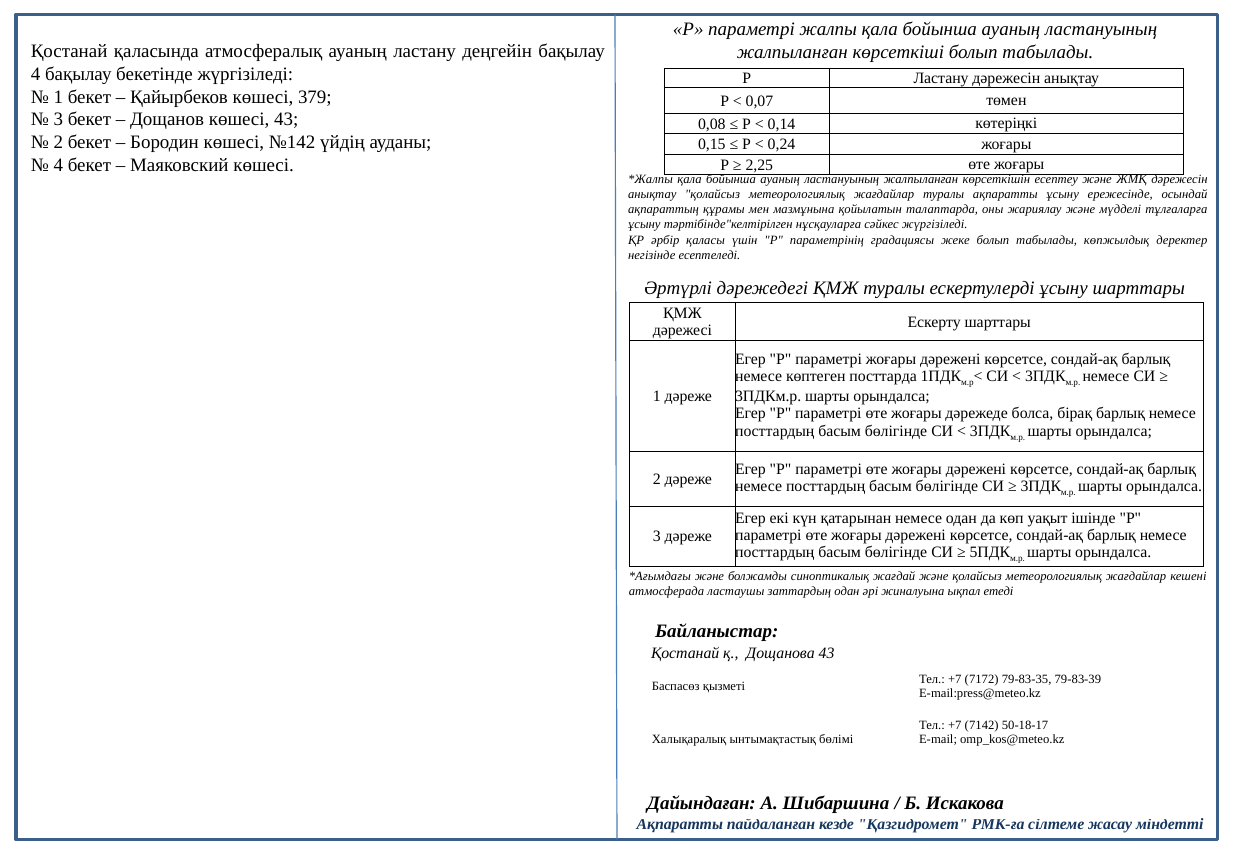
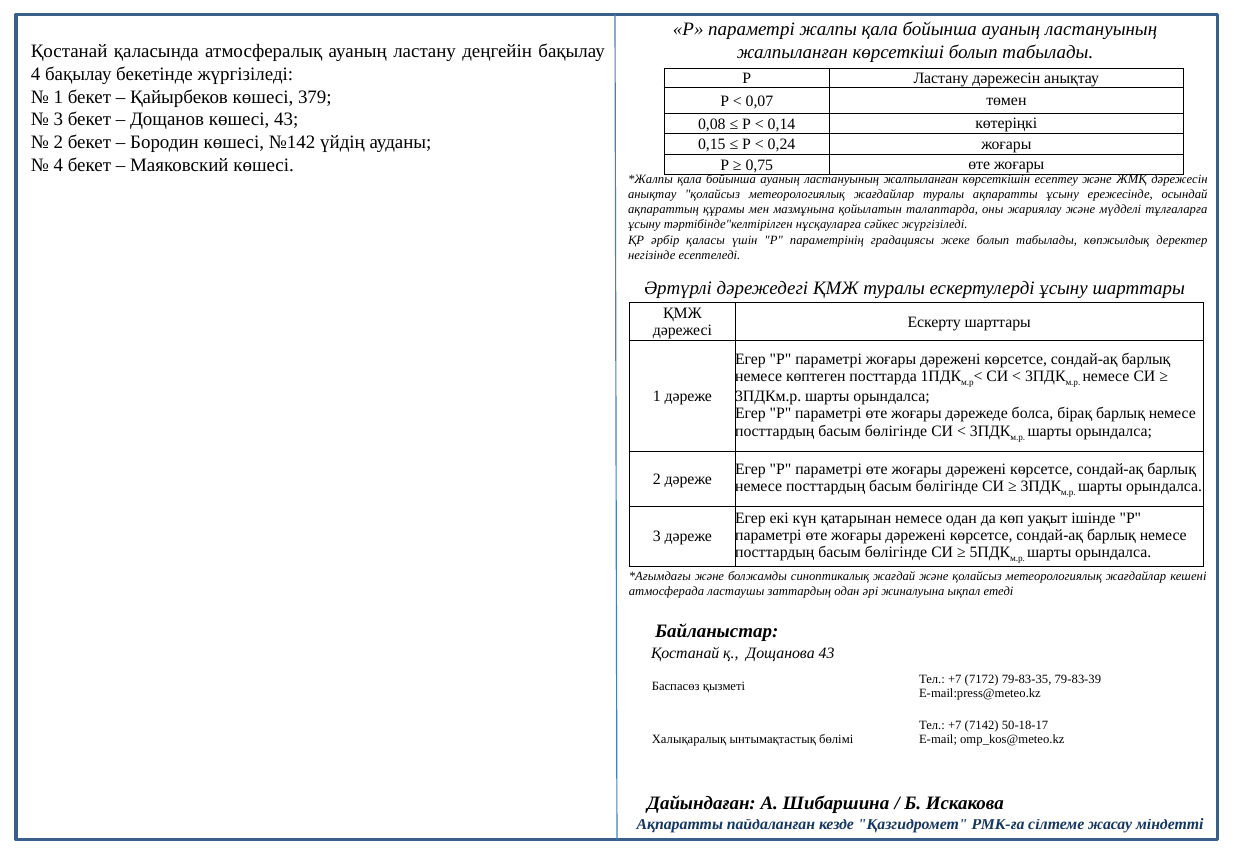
2,25: 2,25 -> 0,75
